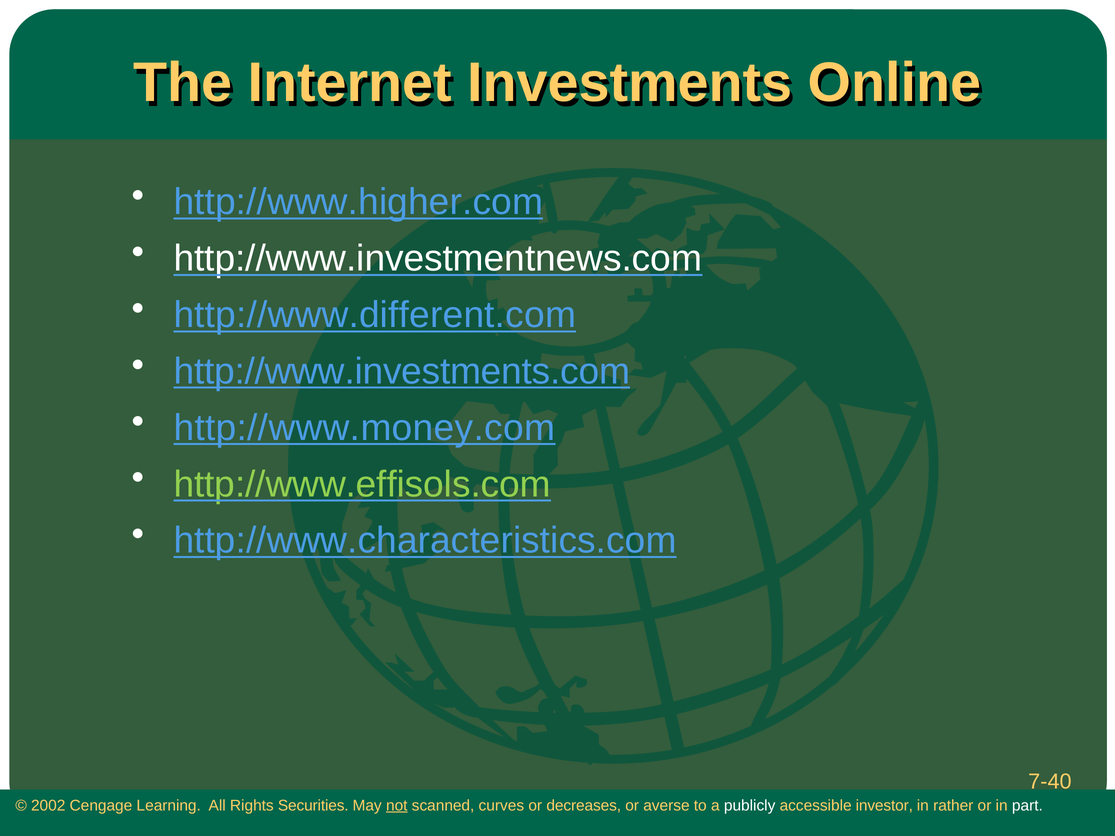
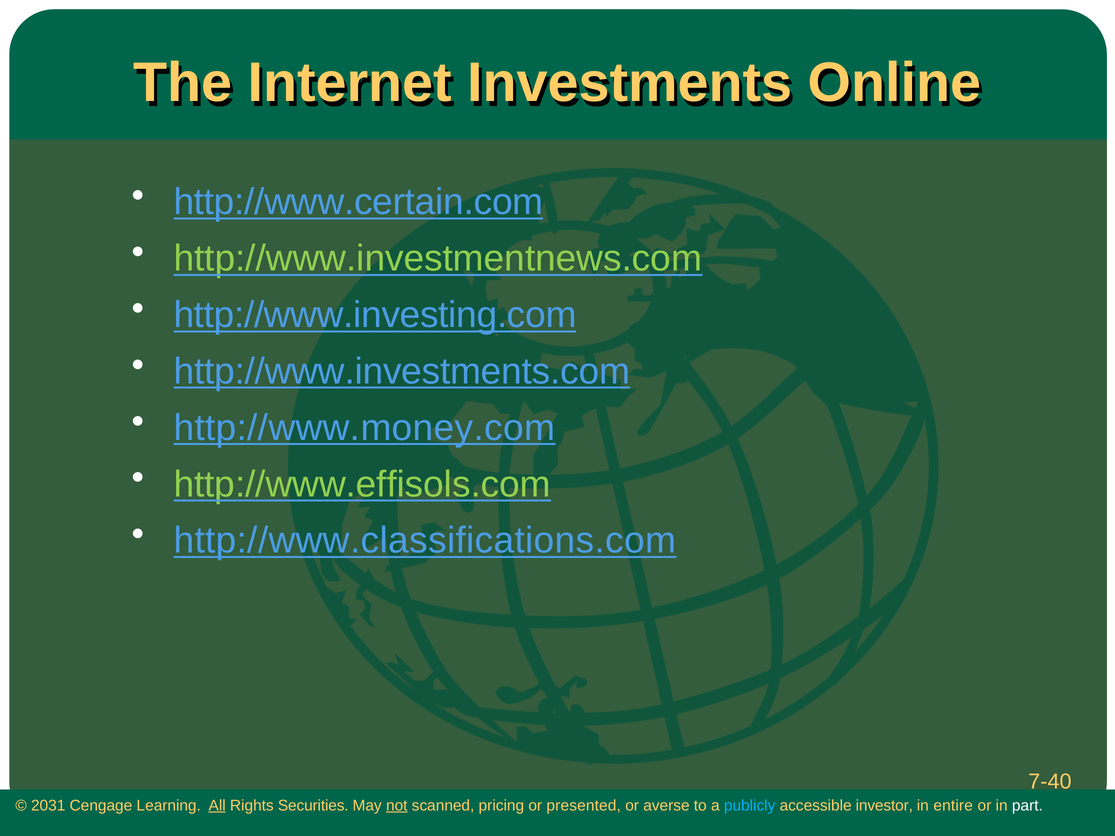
http://www.higher.com: http://www.higher.com -> http://www.certain.com
http://www.investmentnews.com colour: white -> light green
http://www.different.com: http://www.different.com -> http://www.investing.com
http://www.characteristics.com: http://www.characteristics.com -> http://www.classifications.com
2002: 2002 -> 2031
All underline: none -> present
curves: curves -> pricing
decreases: decreases -> presented
publicly colour: white -> light blue
rather: rather -> entire
